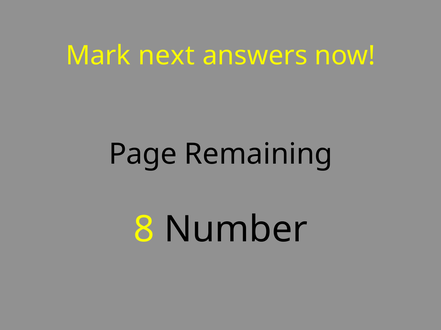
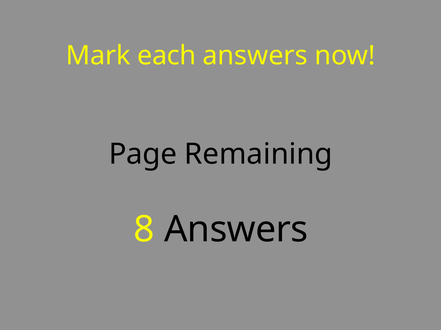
next: next -> each
8 Number: Number -> Answers
